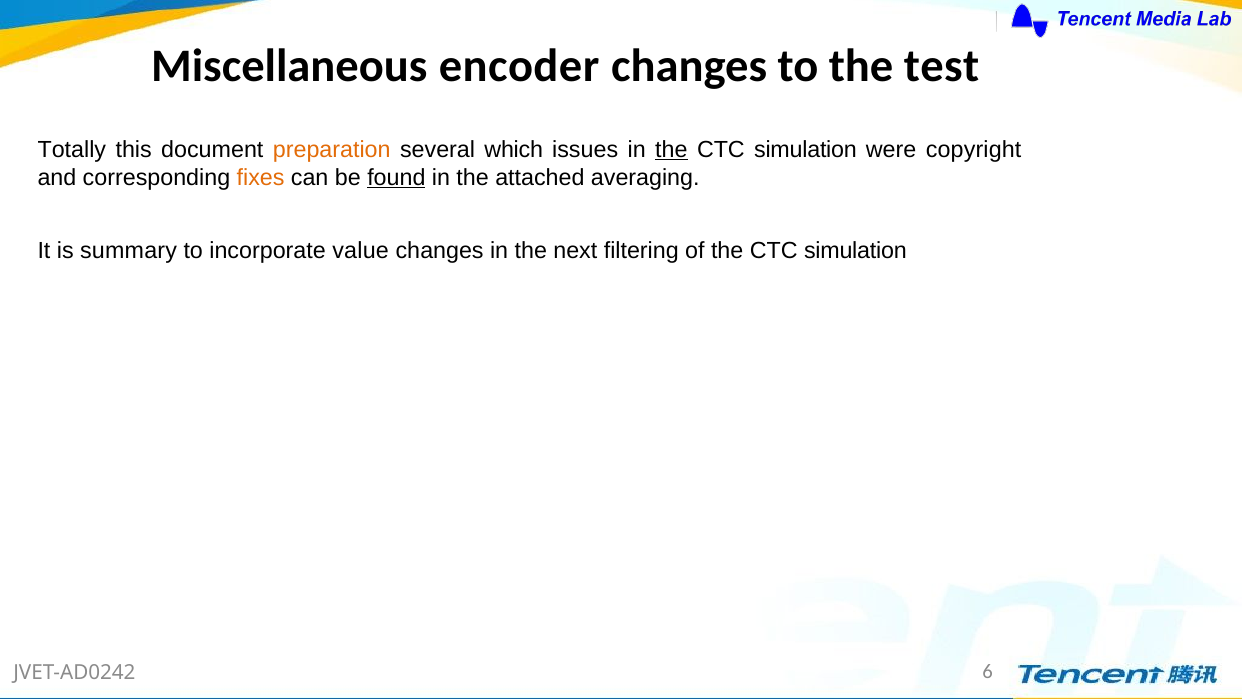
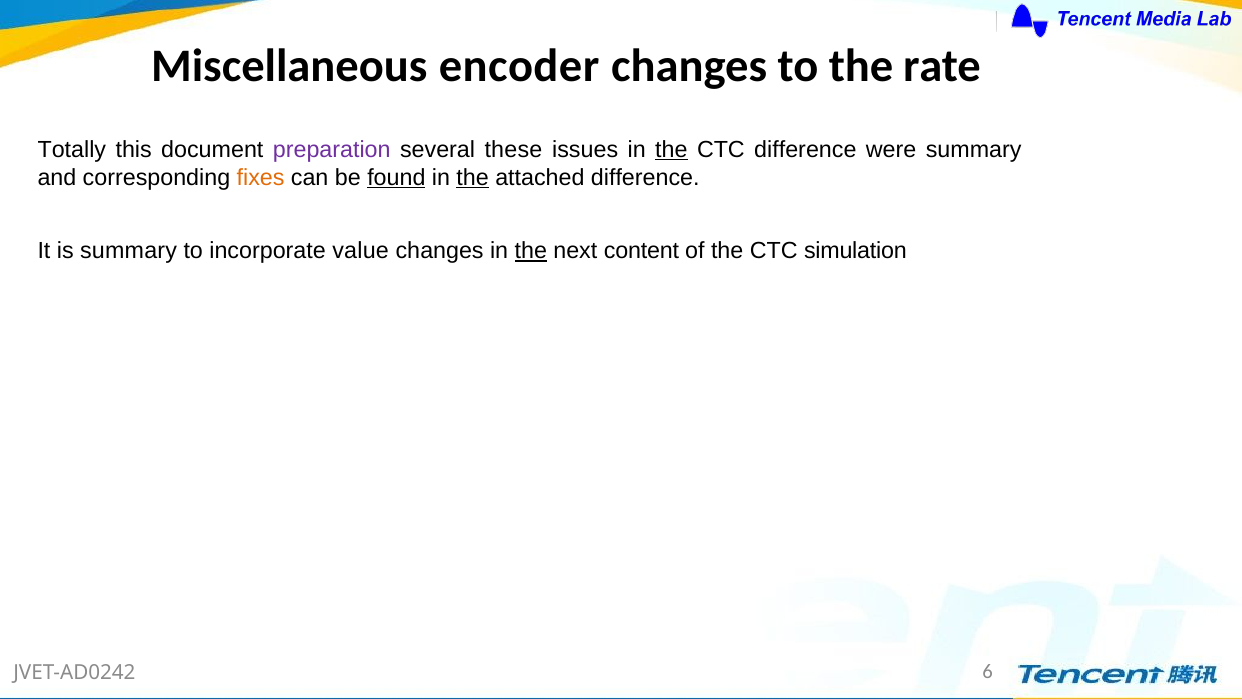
test: test -> rate
preparation colour: orange -> purple
which: which -> these
simulation at (805, 149): simulation -> difference
were copyright: copyright -> summary
the at (473, 177) underline: none -> present
attached averaging: averaging -> difference
the at (531, 251) underline: none -> present
filtering: filtering -> content
